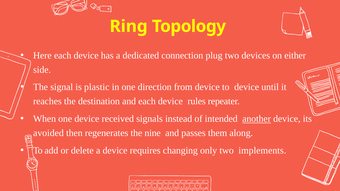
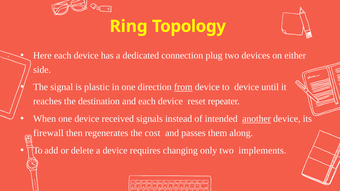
from underline: none -> present
rules: rules -> reset
avoided: avoided -> firewall
nine: nine -> cost
